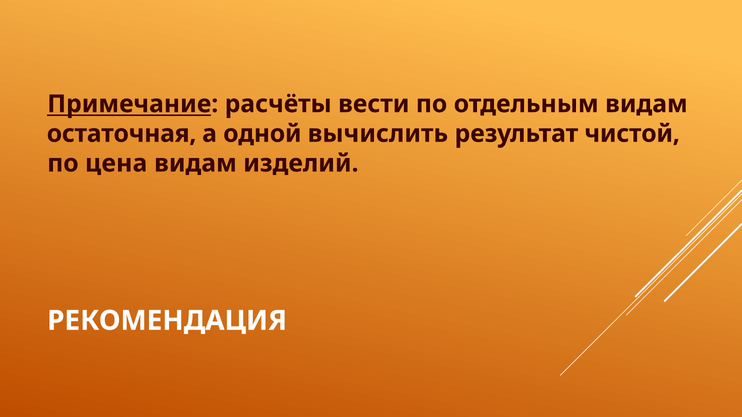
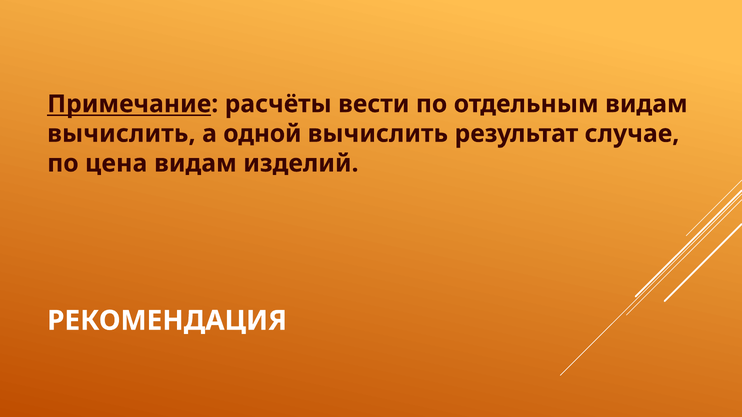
остаточная at (122, 134): остаточная -> вычислить
чистой: чистой -> случае
